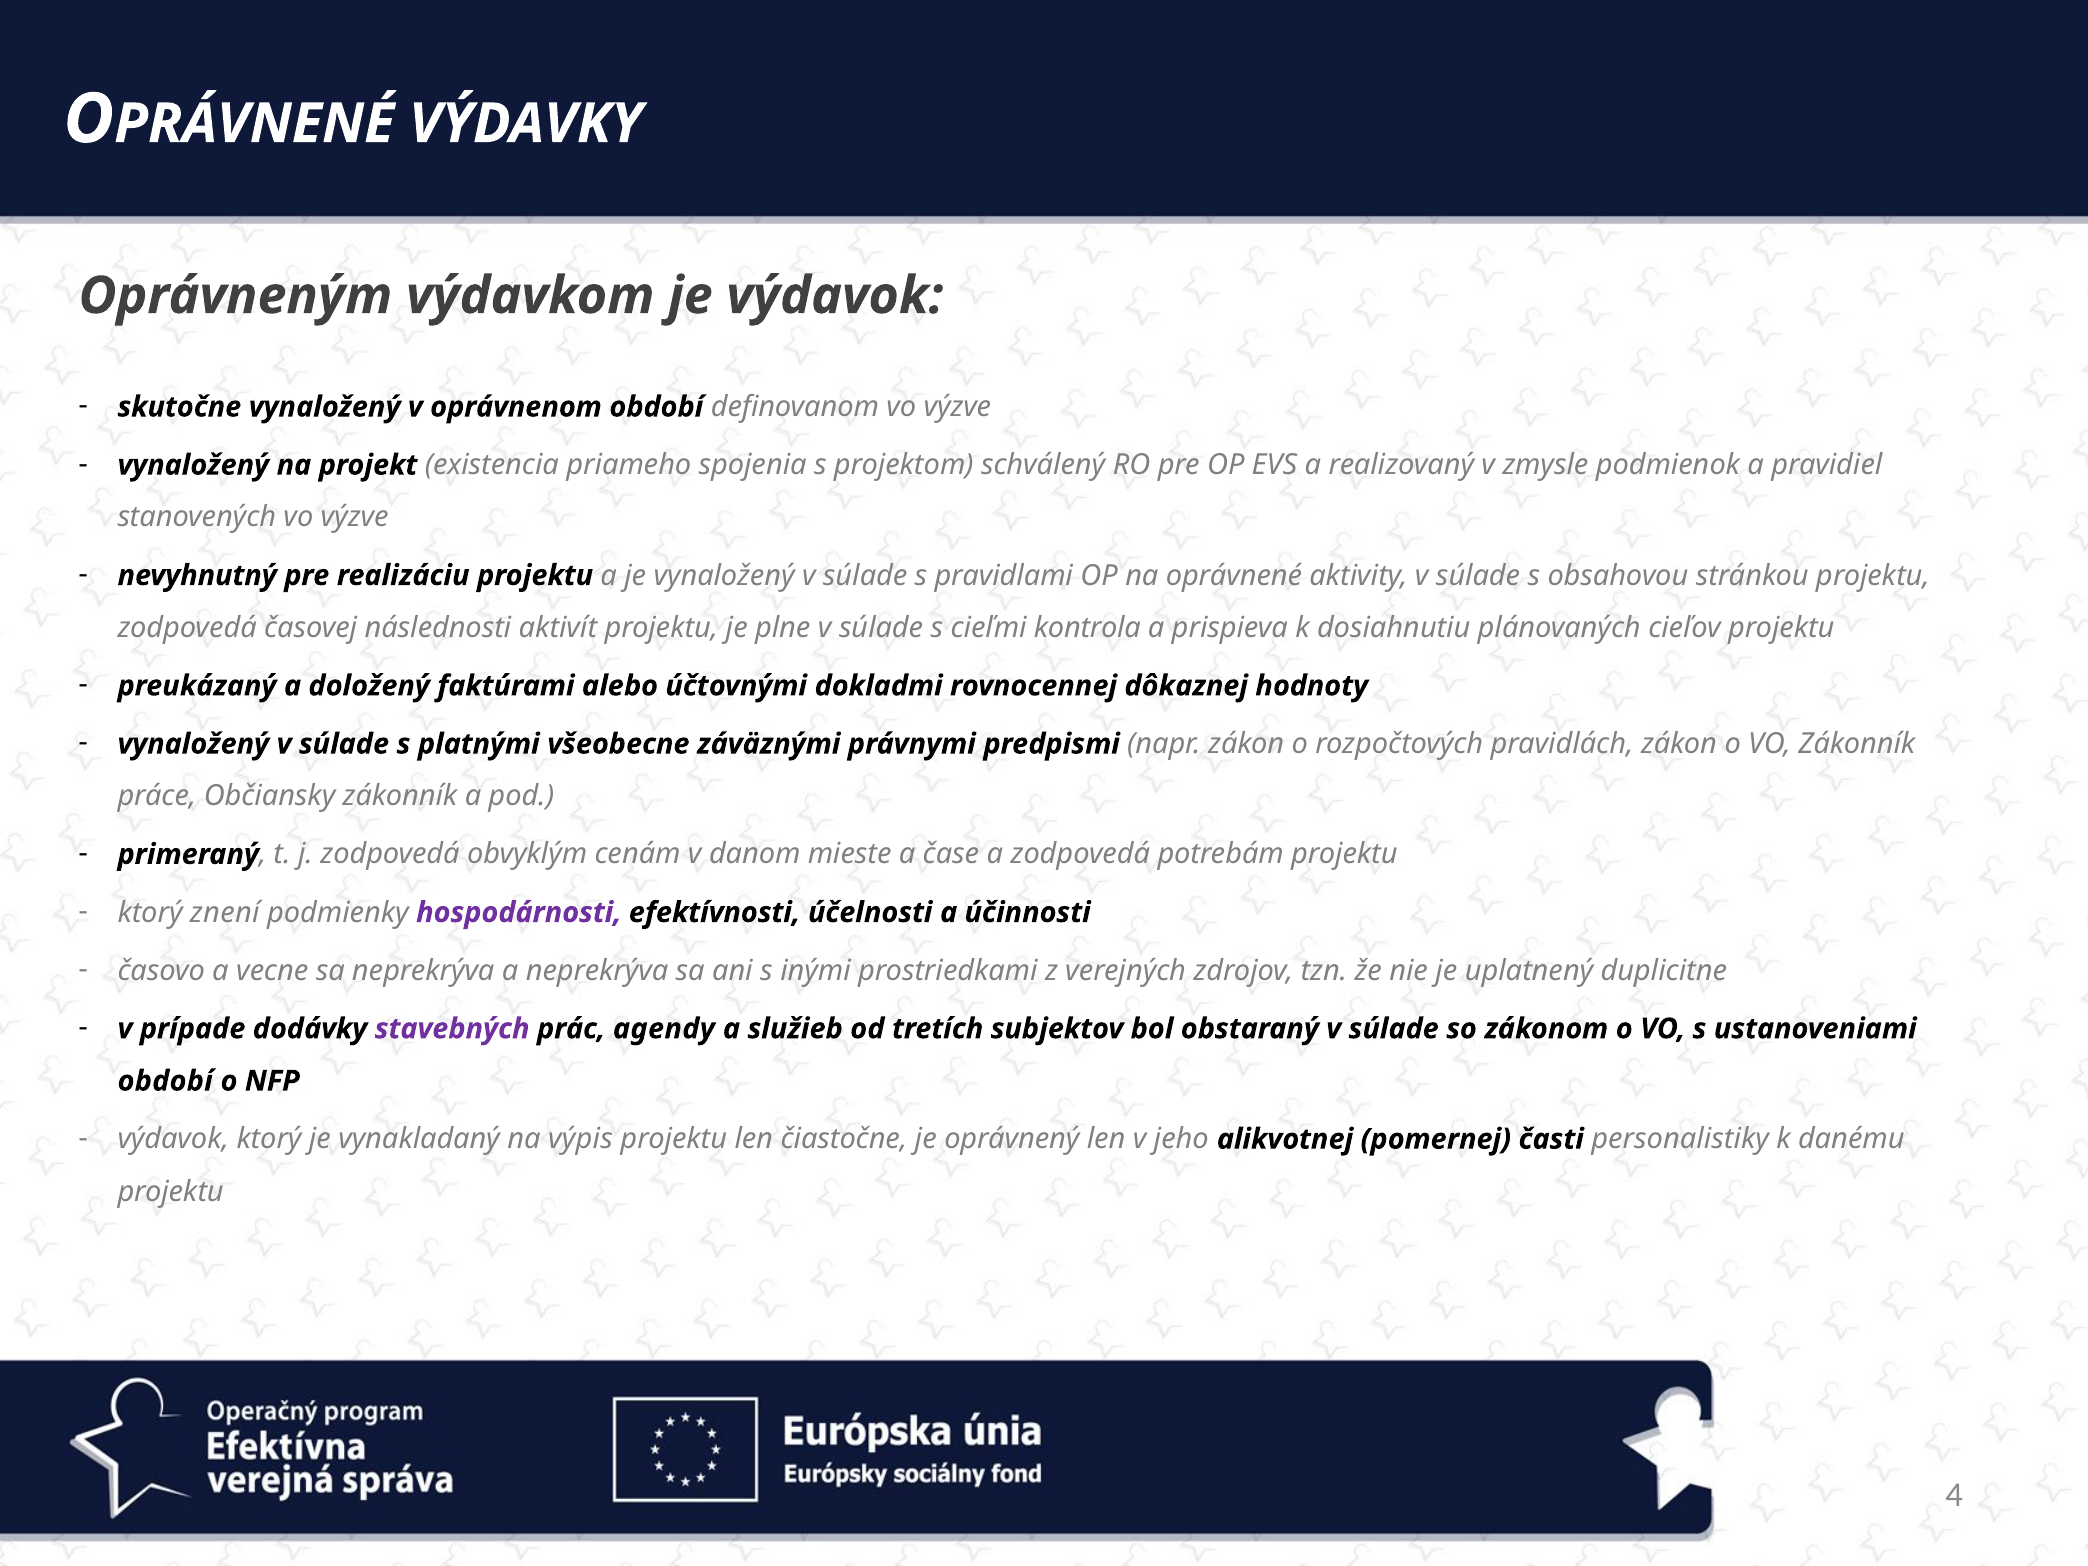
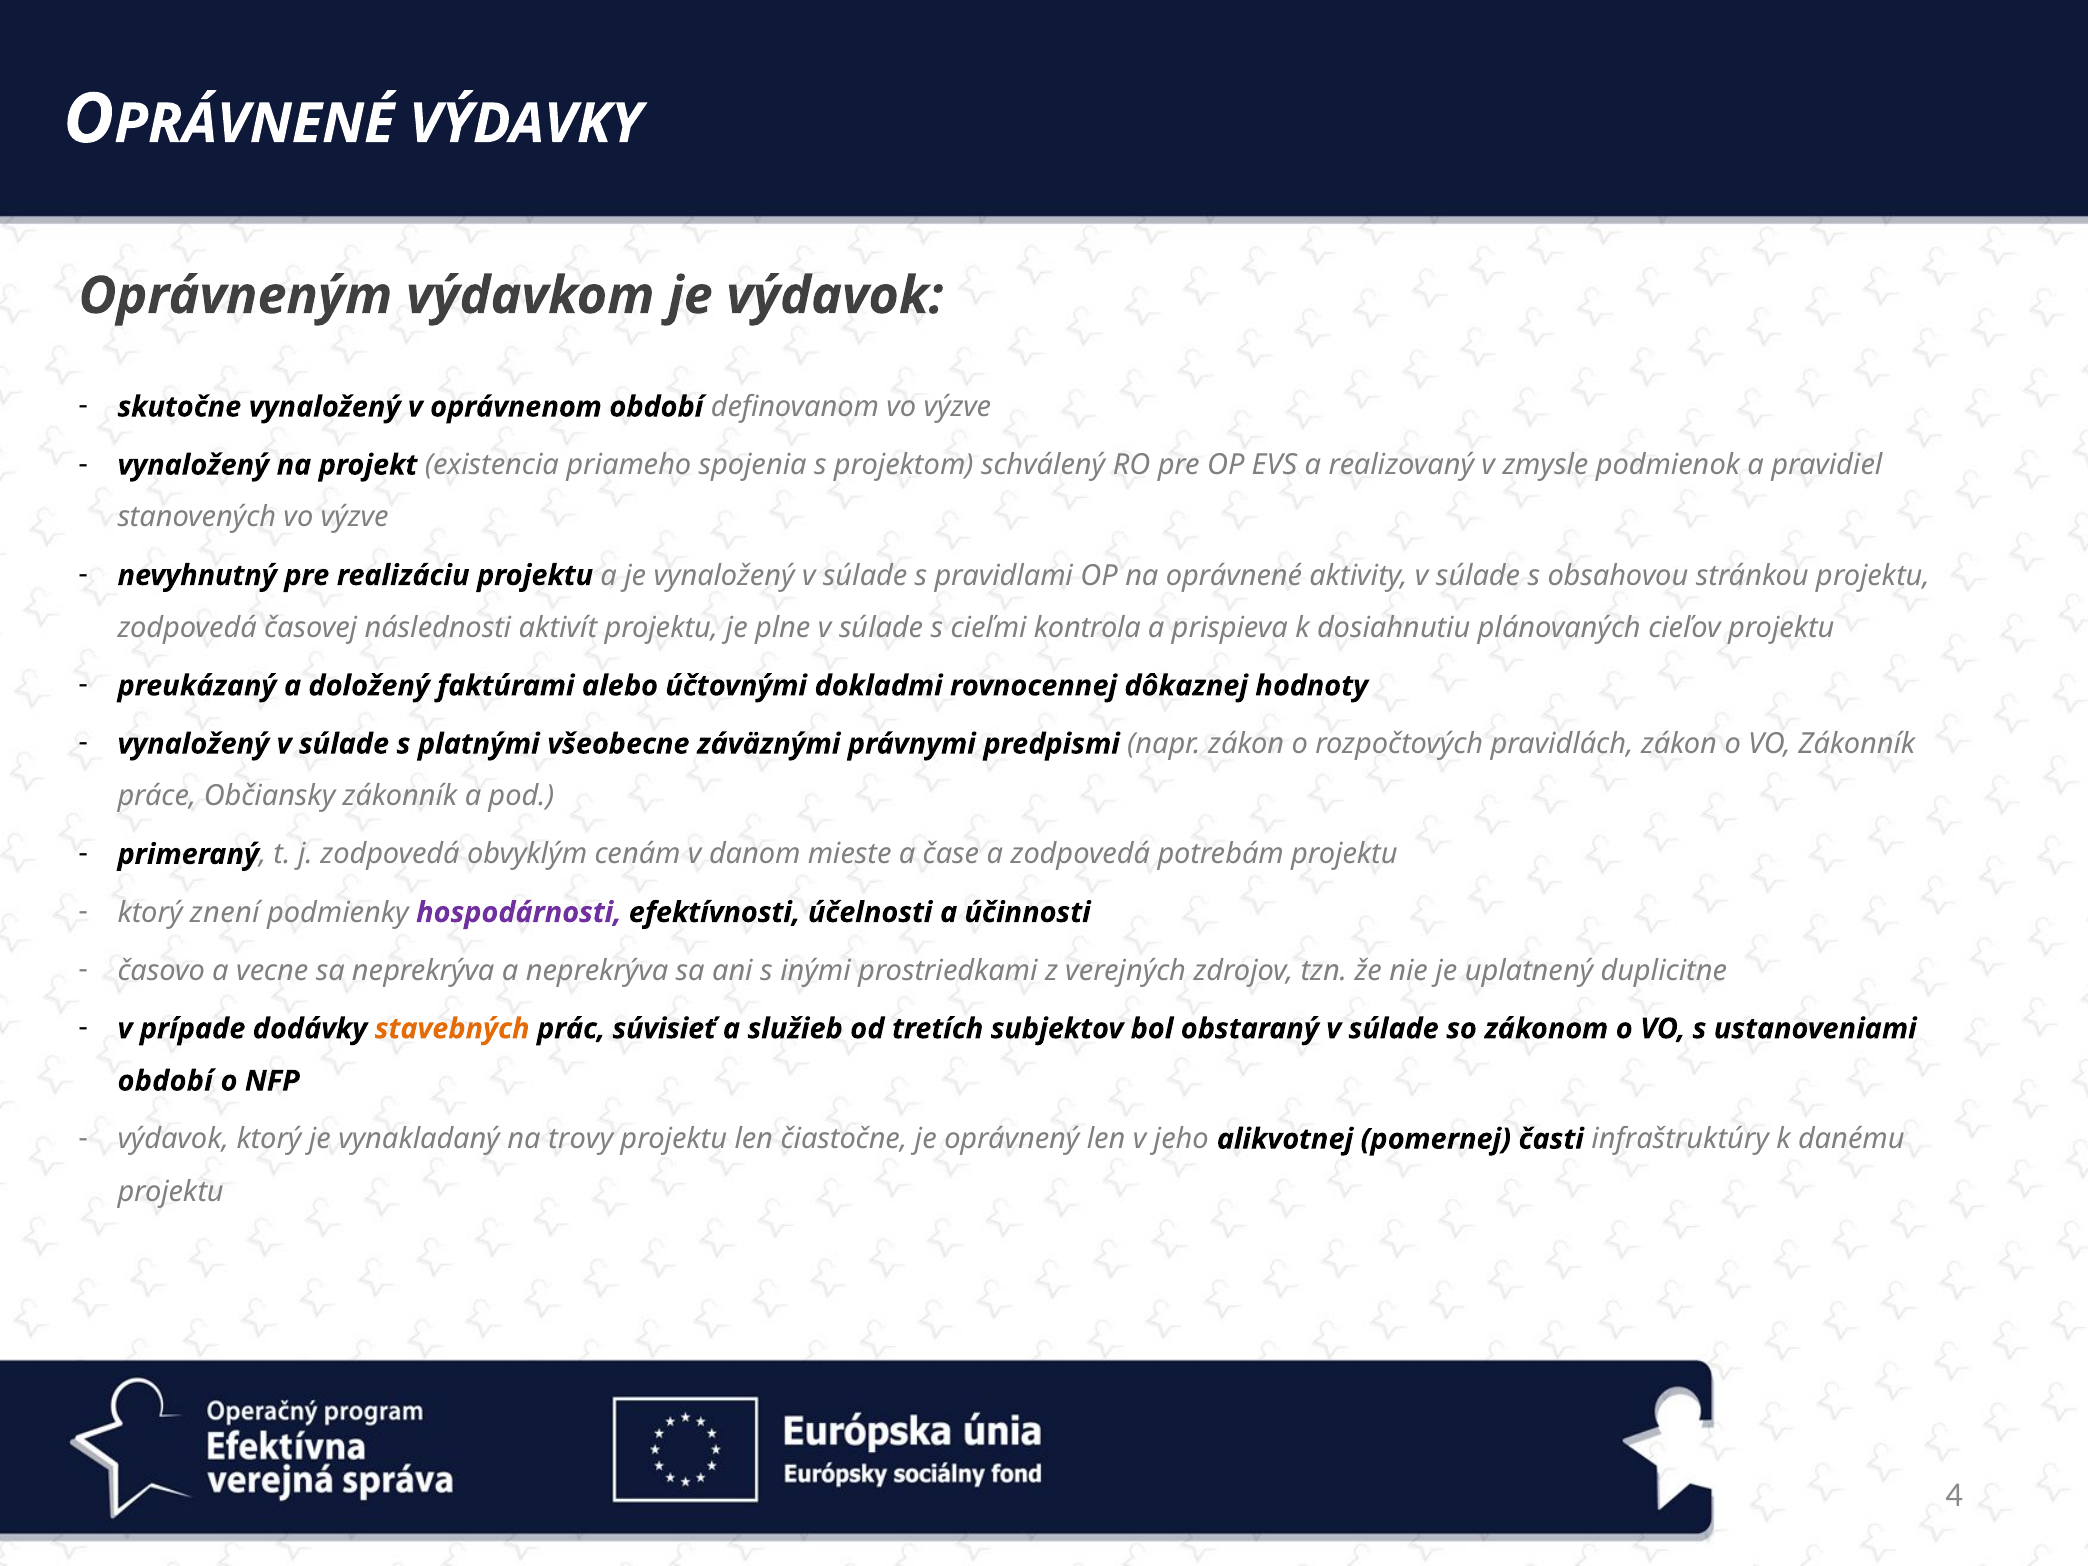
stavebných colour: purple -> orange
agendy: agendy -> súvisieť
výpis: výpis -> trovy
personalistiky: personalistiky -> infraštruktúry
